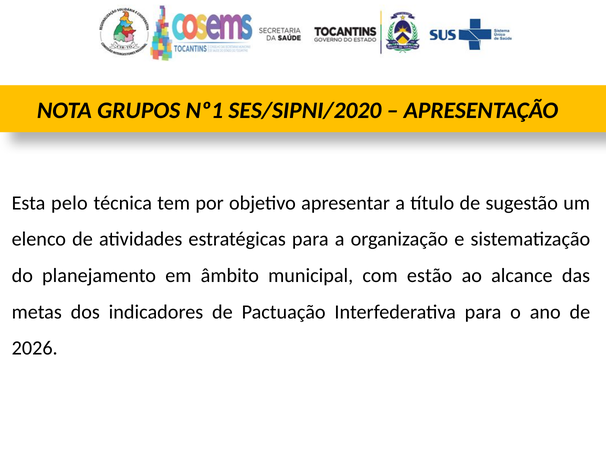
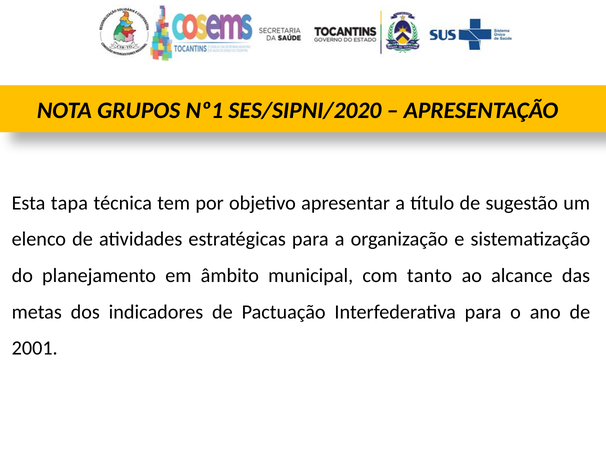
pelo: pelo -> tapa
estão: estão -> tanto
2026: 2026 -> 2001
